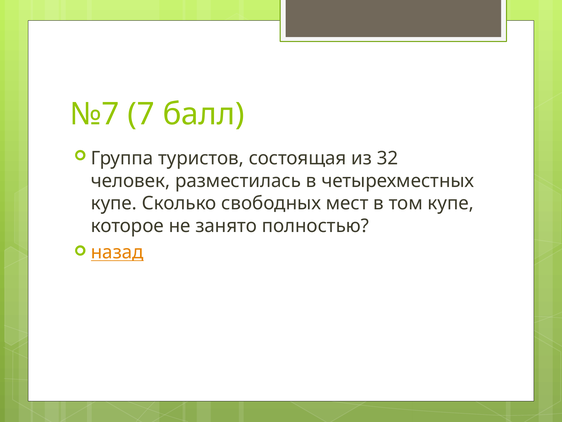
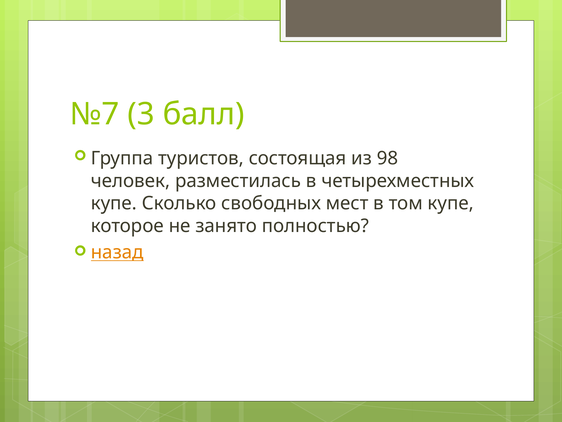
7: 7 -> 3
32: 32 -> 98
